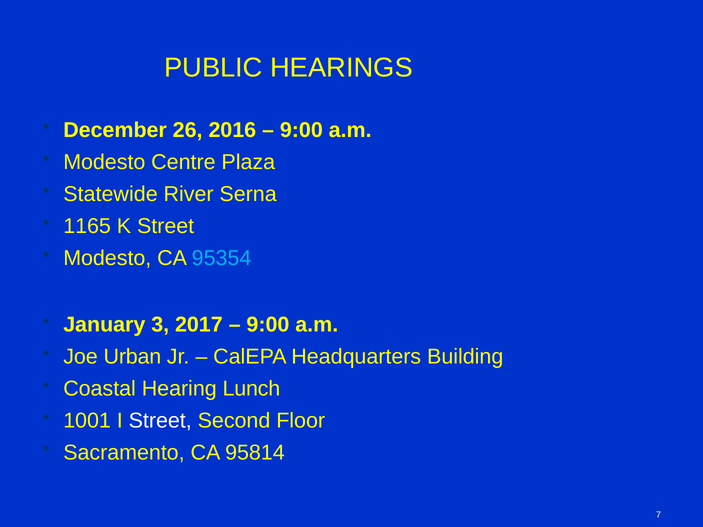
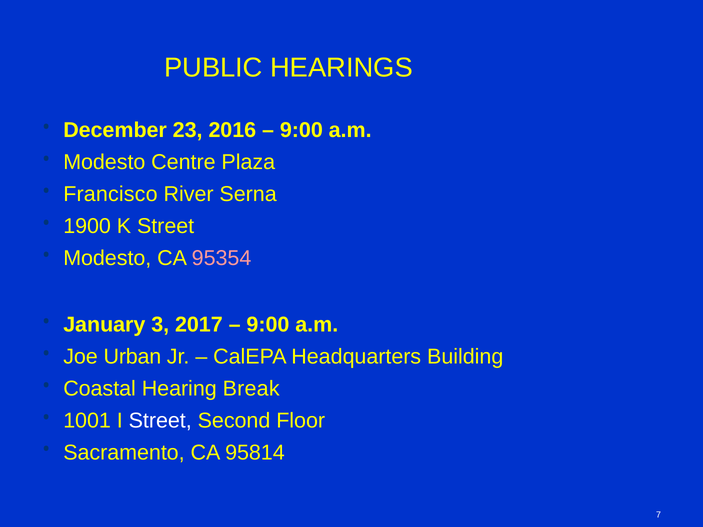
26: 26 -> 23
Statewide: Statewide -> Francisco
1165: 1165 -> 1900
95354 colour: light blue -> pink
Lunch: Lunch -> Break
